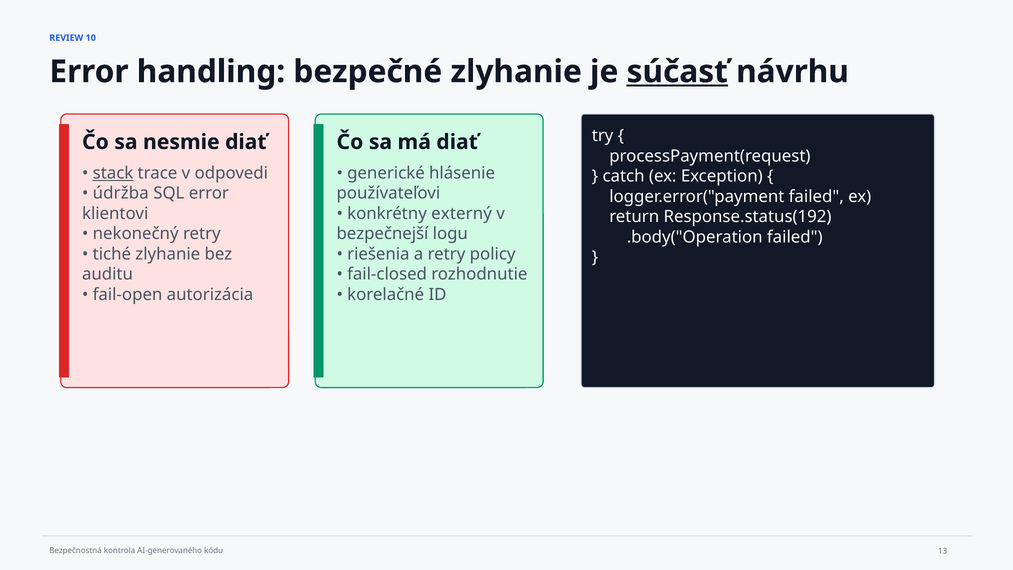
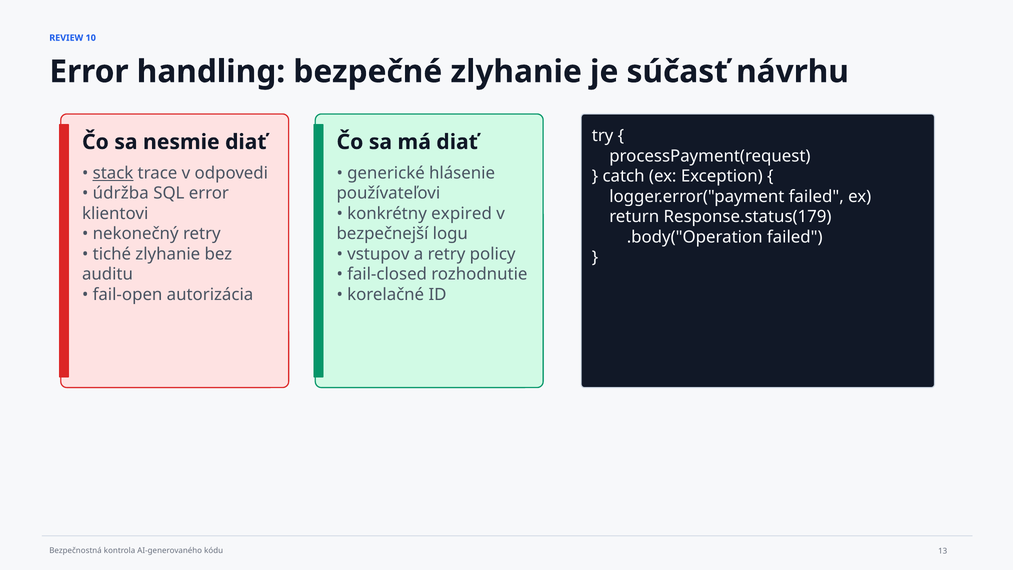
súčasť underline: present -> none
externý: externý -> expired
Response.status(192: Response.status(192 -> Response.status(179
riešenia: riešenia -> vstupov
